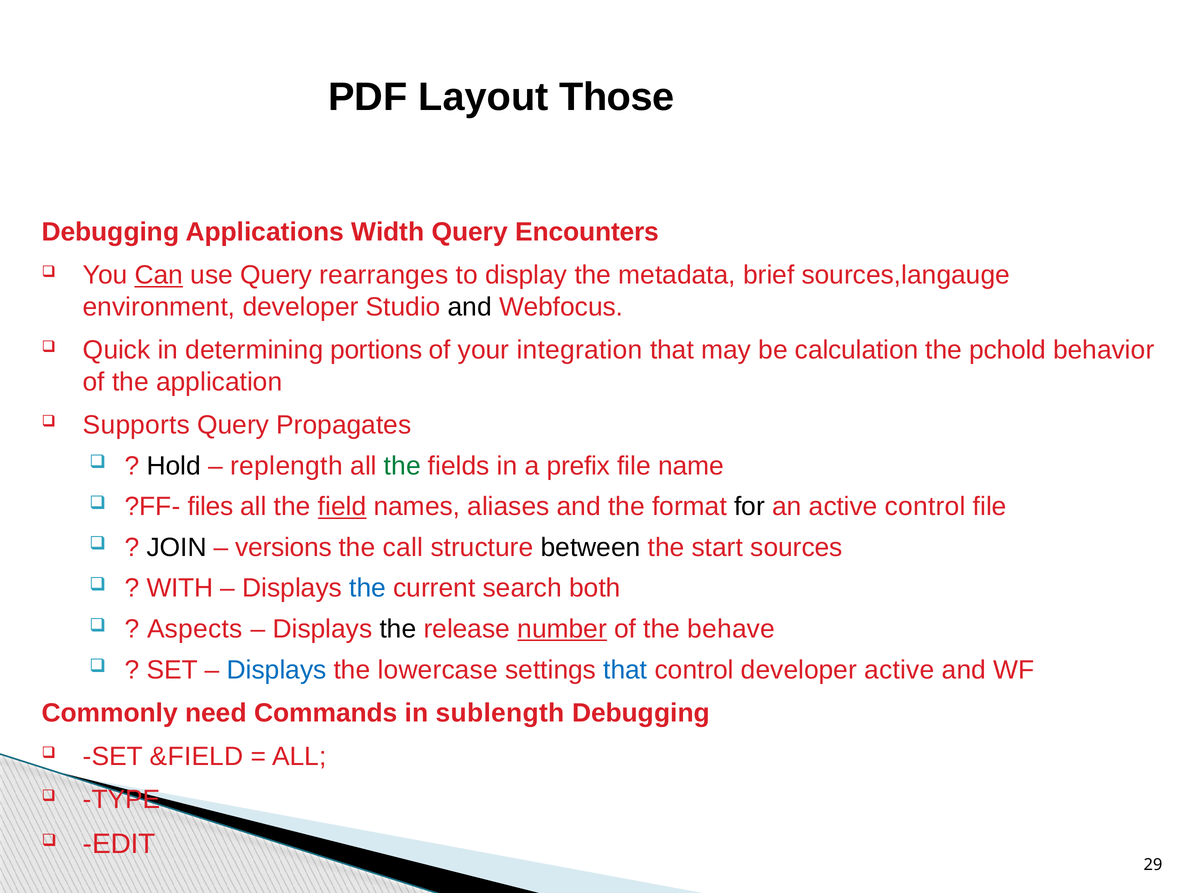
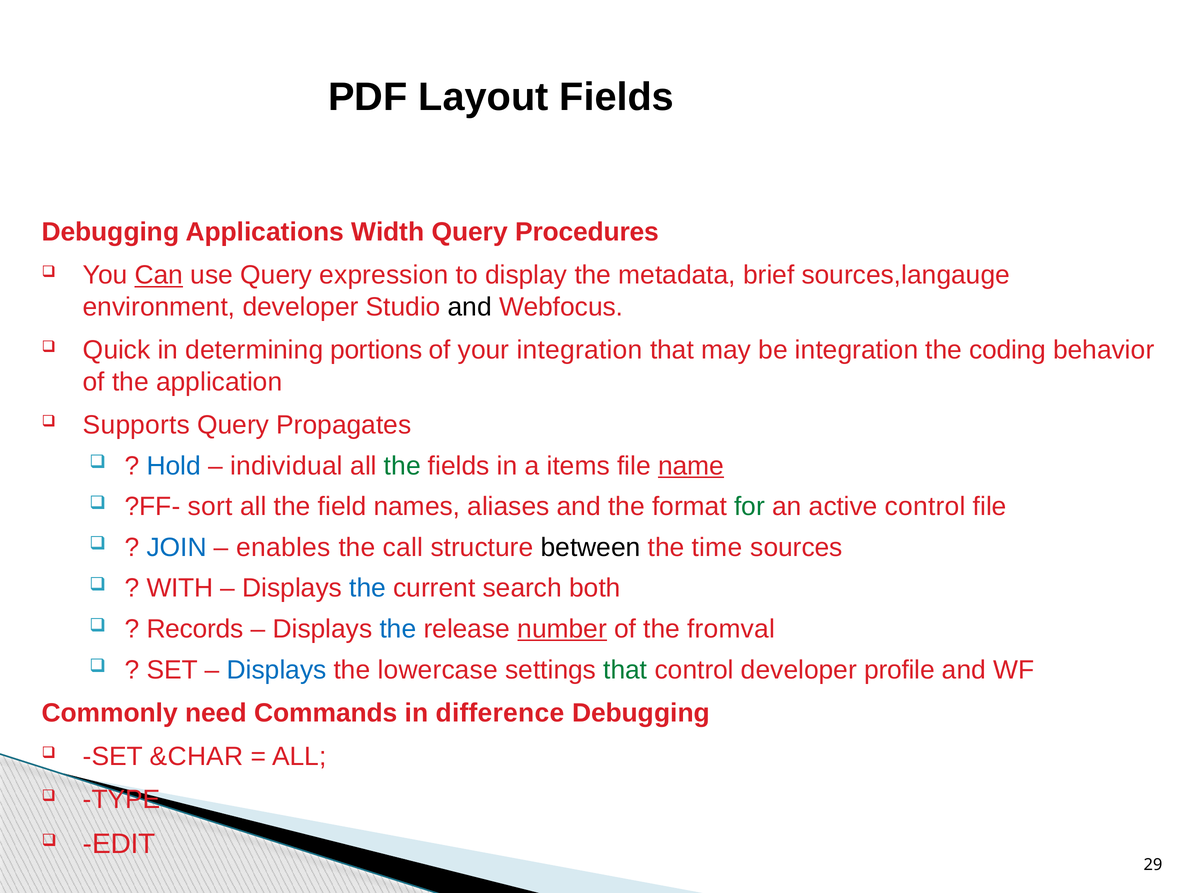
Layout Those: Those -> Fields
Encounters: Encounters -> Procedures
rearranges: rearranges -> expression
be calculation: calculation -> integration
pchold: pchold -> coding
Hold colour: black -> blue
replength: replength -> individual
prefix: prefix -> items
name underline: none -> present
files: files -> sort
field underline: present -> none
for colour: black -> green
JOIN colour: black -> blue
versions: versions -> enables
start: start -> time
Aspects: Aspects -> Records
the at (398, 629) colour: black -> blue
behave: behave -> fromval
that at (625, 670) colour: blue -> green
developer active: active -> profile
sublength: sublength -> difference
&FIELD: &FIELD -> &CHAR
